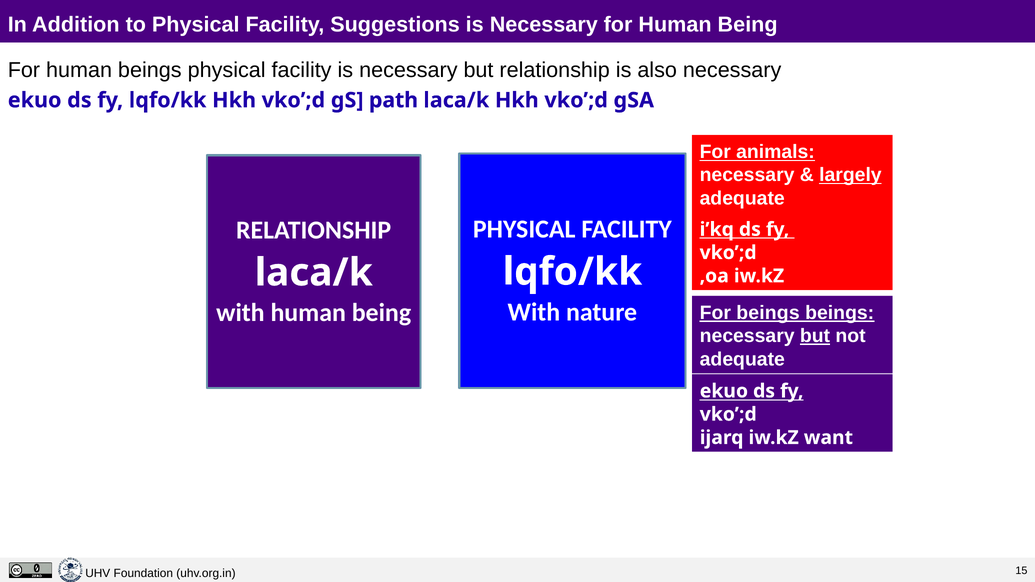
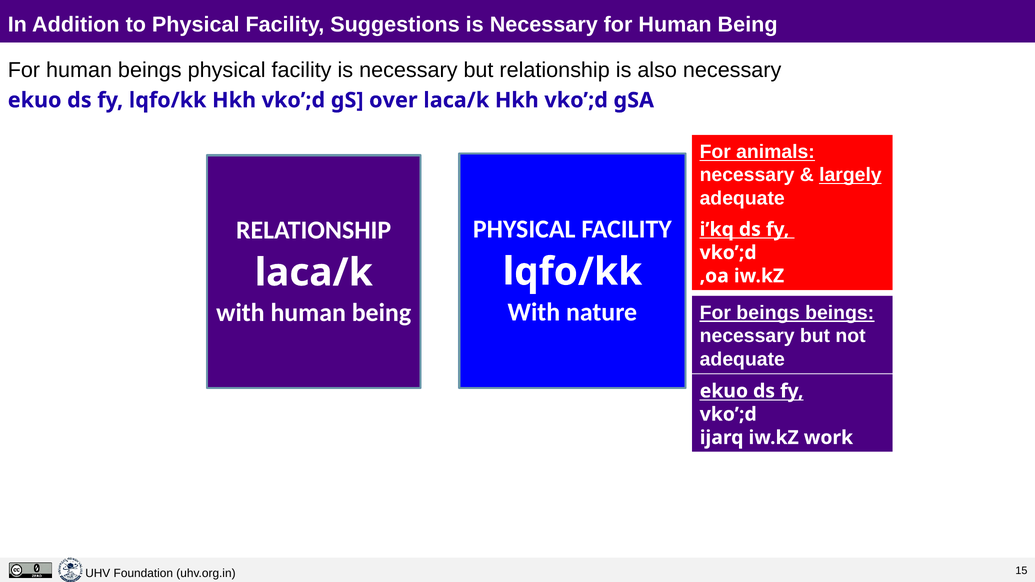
path: path -> over
but at (815, 336) underline: present -> none
want: want -> work
